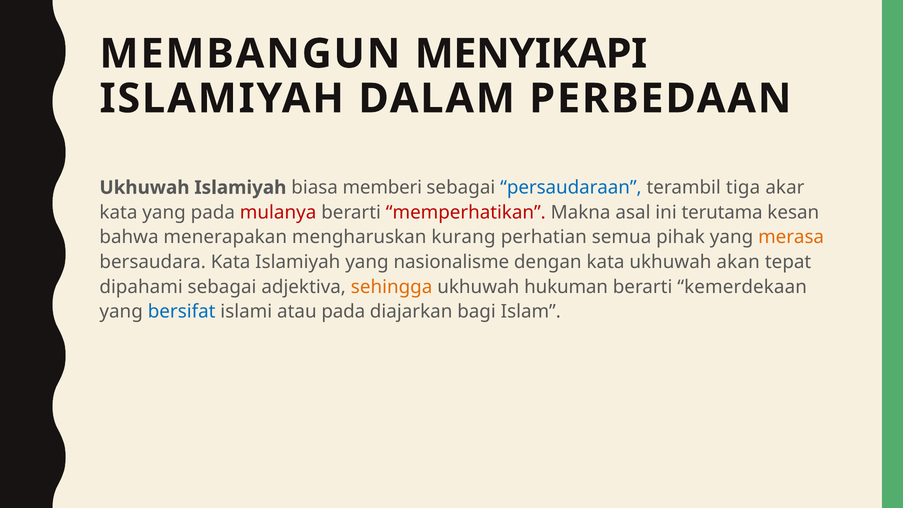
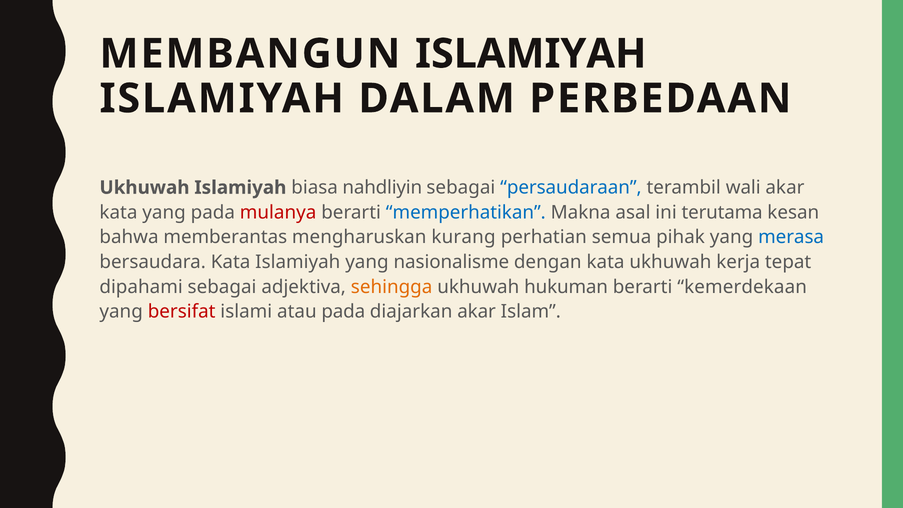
MEMBANGUN MENYIKAPI: MENYIKAPI -> ISLAMIYAH
memberi: memberi -> nahdliyin
tiga: tiga -> wali
memperhatikan colour: red -> blue
menerapakan: menerapakan -> memberantas
merasa colour: orange -> blue
akan: akan -> kerja
bersifat colour: blue -> red
diajarkan bagi: bagi -> akar
